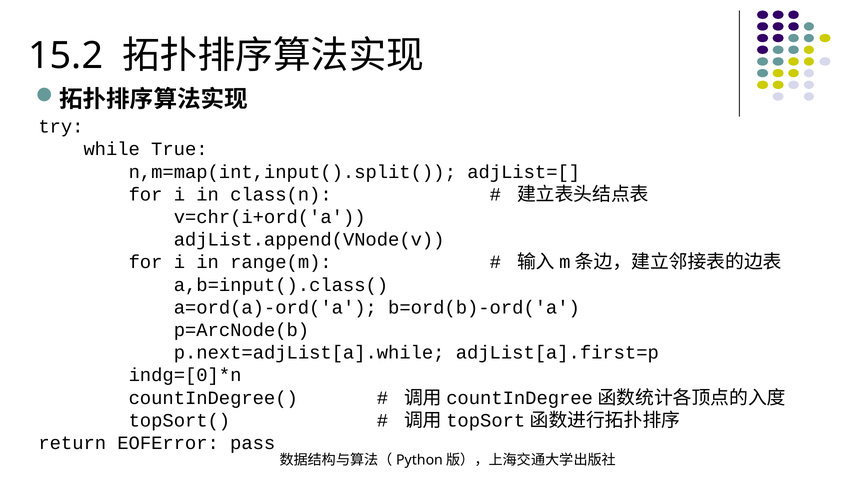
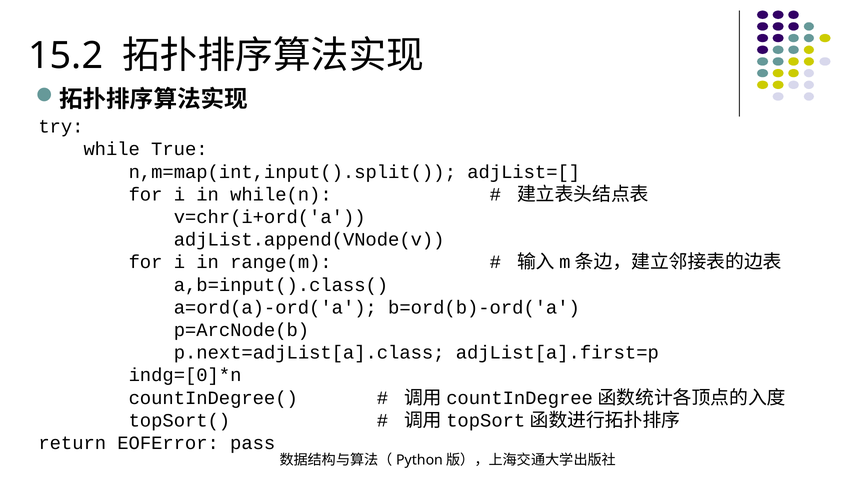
class(n: class(n -> while(n
p.next=adjList[a].while: p.next=adjList[a].while -> p.next=adjList[a].class
